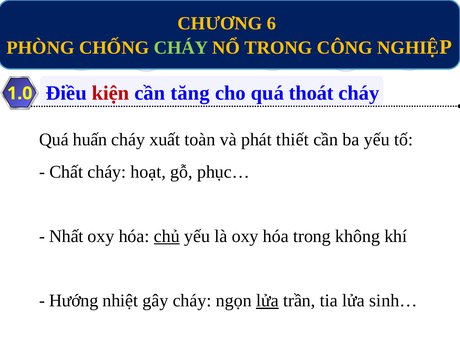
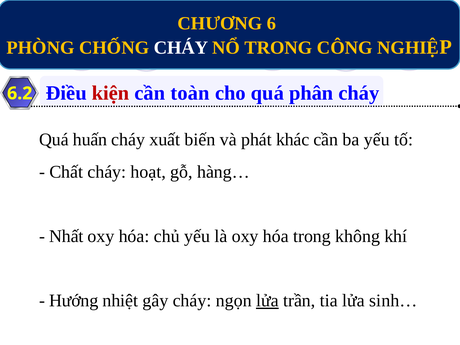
CHÁY at (181, 48) colour: light green -> white
1.0: 1.0 -> 6.2
tăng: tăng -> toàn
thoát: thoát -> phân
toàn: toàn -> biến
thiết: thiết -> khác
phục…: phục… -> hàng…
chủ underline: present -> none
